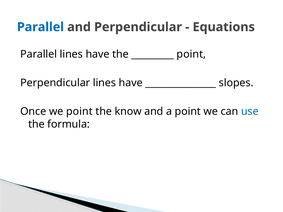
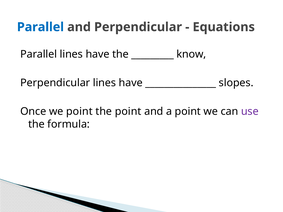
point at (191, 54): point -> know
the know: know -> point
use colour: blue -> purple
